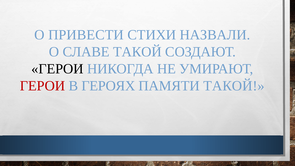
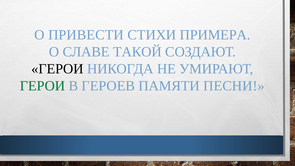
НАЗВАЛИ: НАЗВАЛИ -> ПРИМЕРА
ГЕРОИ at (42, 86) colour: red -> green
ГЕРОЯХ: ГЕРОЯХ -> ГЕРОЕВ
ПАМЯТИ ТАКОЙ: ТАКОЙ -> ПЕСНИ
